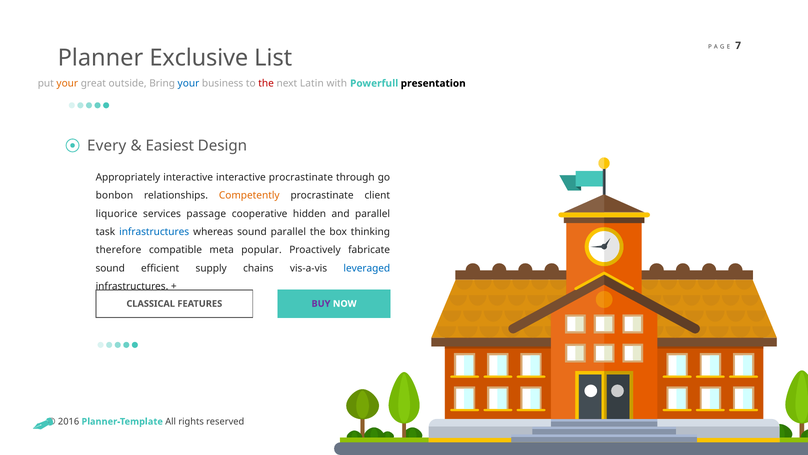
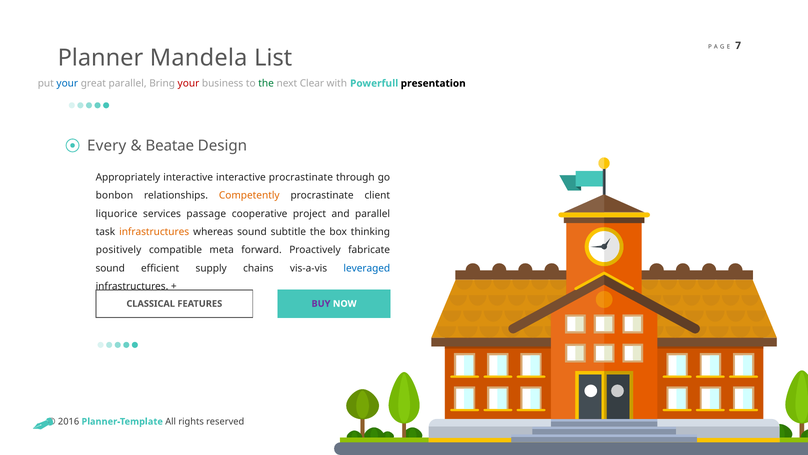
Exclusive: Exclusive -> Mandela
your at (67, 83) colour: orange -> blue
great outside: outside -> parallel
your at (188, 83) colour: blue -> red
the at (266, 83) colour: red -> green
Latin: Latin -> Clear
Easiest: Easiest -> Beatae
hidden: hidden -> project
infrastructures at (154, 232) colour: blue -> orange
sound parallel: parallel -> subtitle
therefore: therefore -> positively
popular: popular -> forward
